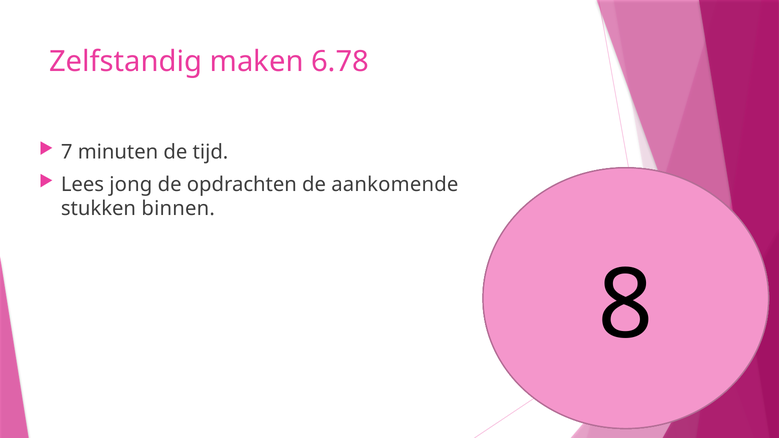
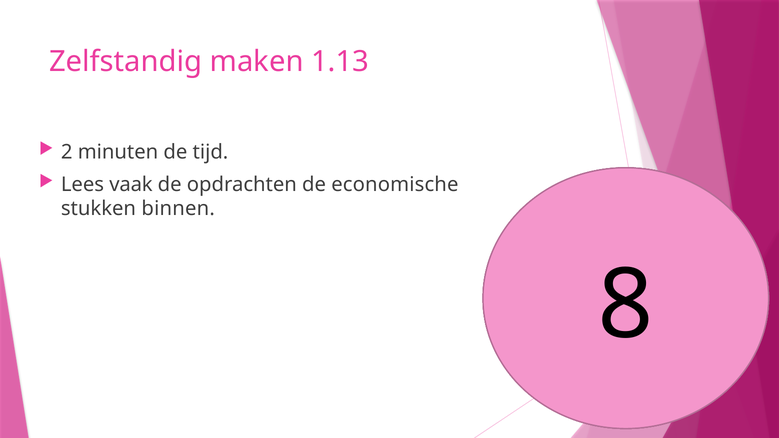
6.78: 6.78 -> 1.13
7: 7 -> 2
jong: jong -> vaak
aankomende: aankomende -> economische
